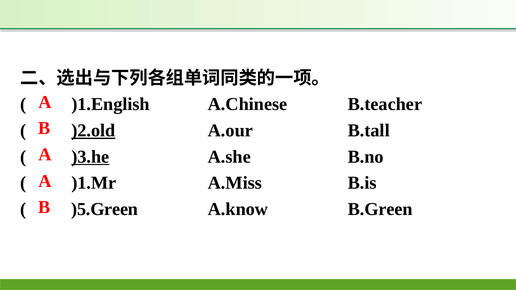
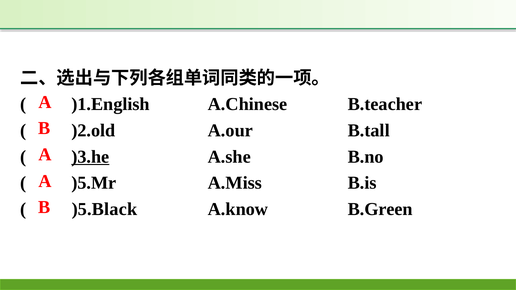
)2.old underline: present -> none
)1.Mr: )1.Mr -> )5.Mr
)5.Green: )5.Green -> )5.Black
